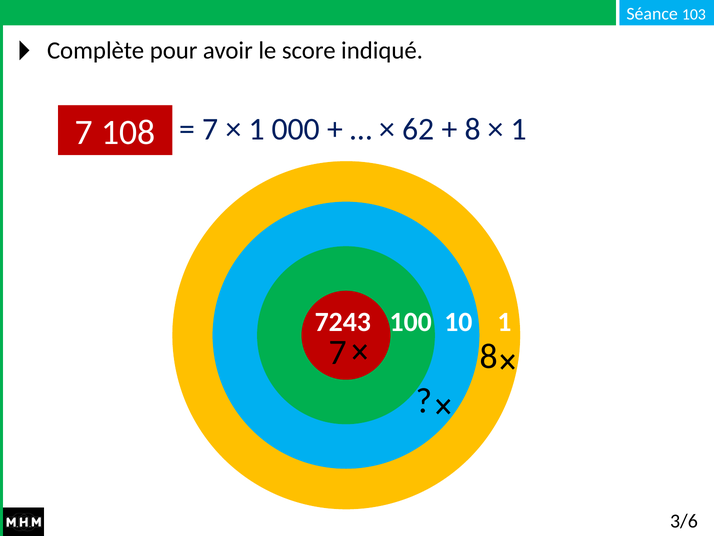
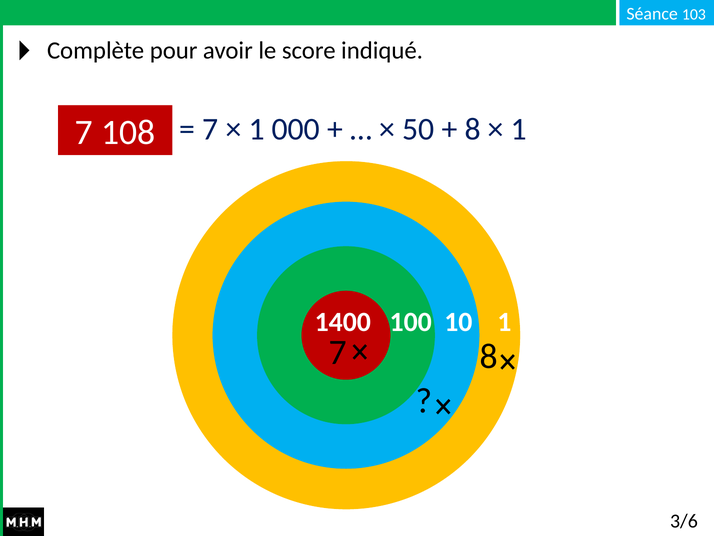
62: 62 -> 50
7243: 7243 -> 1400
